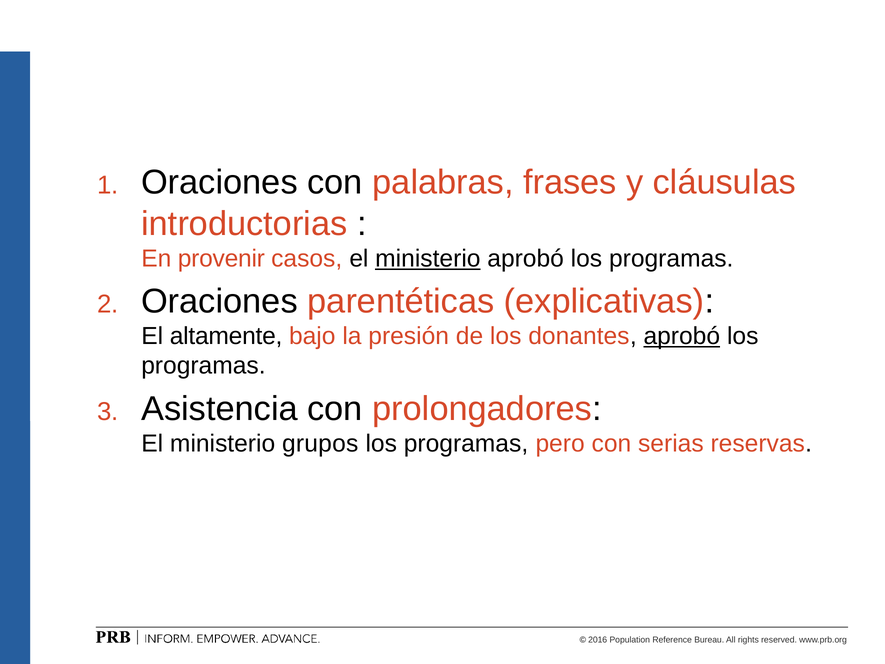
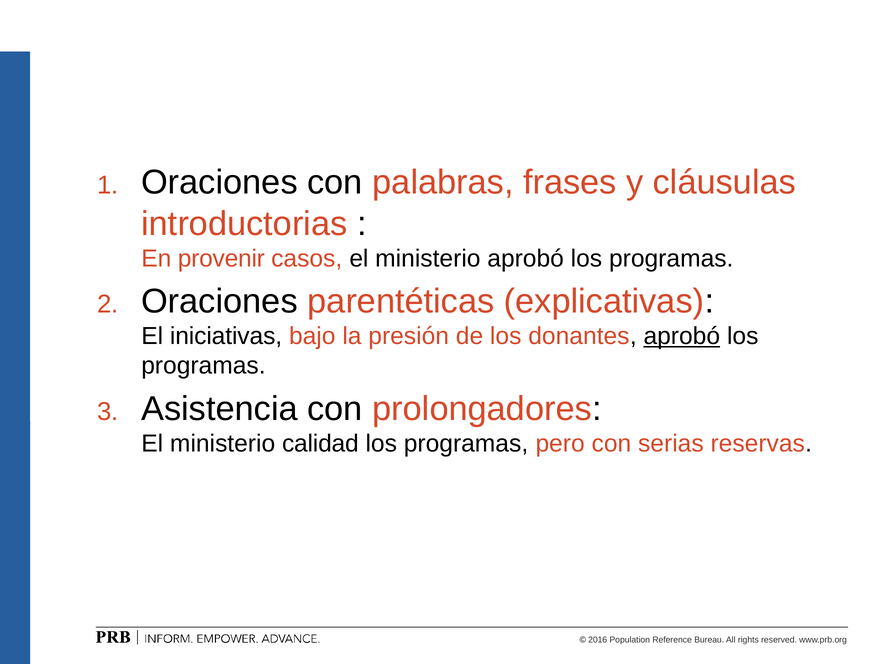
ministerio at (428, 258) underline: present -> none
altamente: altamente -> iniciativas
grupos: grupos -> calidad
